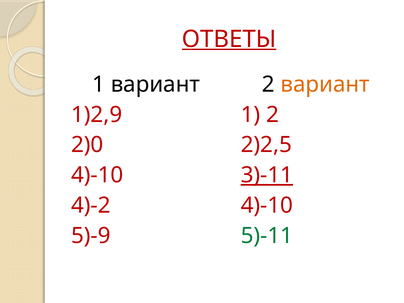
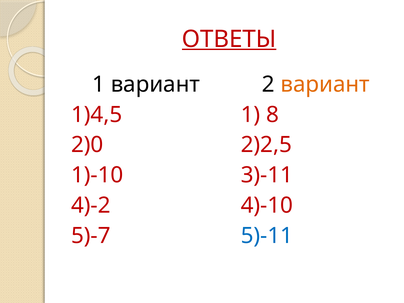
1)2,9: 1)2,9 -> 1)4,5
1 2: 2 -> 8
4)-10 at (97, 175): 4)-10 -> 1)-10
3)-11 underline: present -> none
5)-9: 5)-9 -> 5)-7
5)-11 colour: green -> blue
